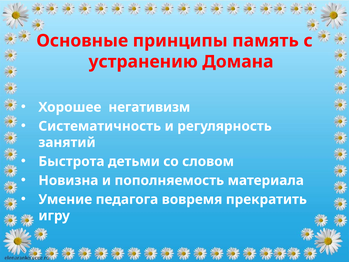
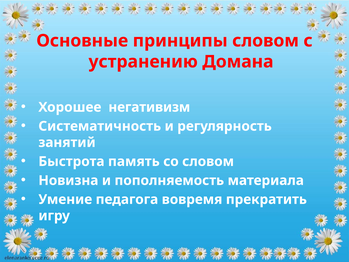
принципы память: память -> словом
детьми: детьми -> память
